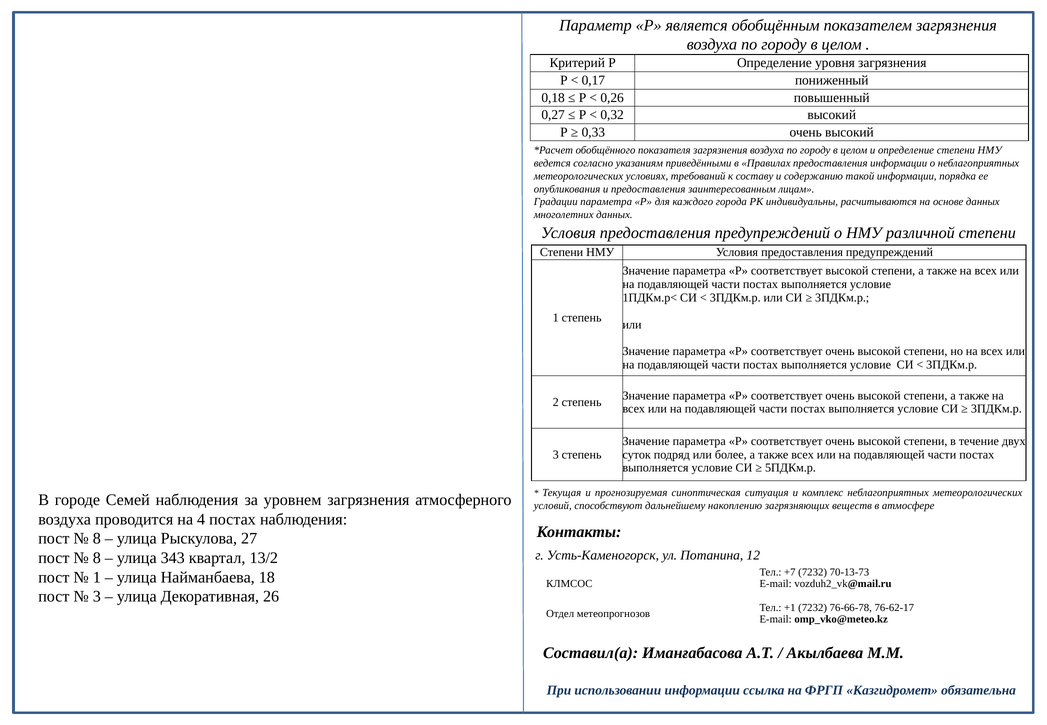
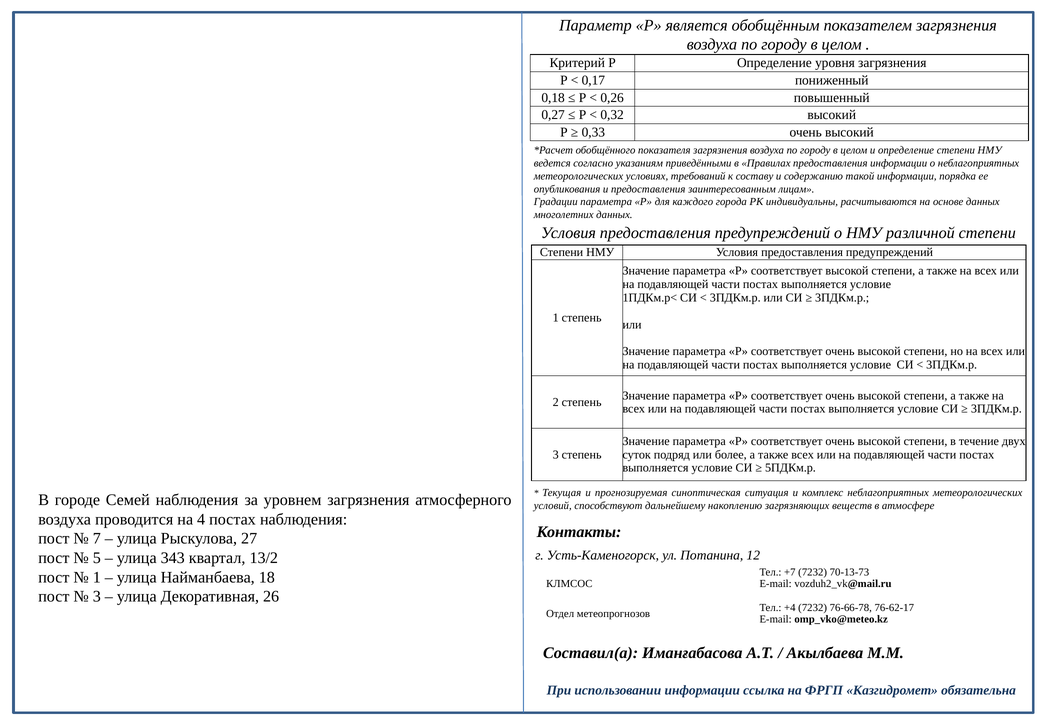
8 at (97, 539): 8 -> 7
8 at (97, 558): 8 -> 5
+1: +1 -> +4
